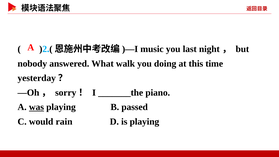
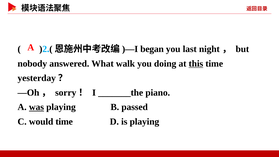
music: music -> began
this underline: none -> present
would rain: rain -> time
